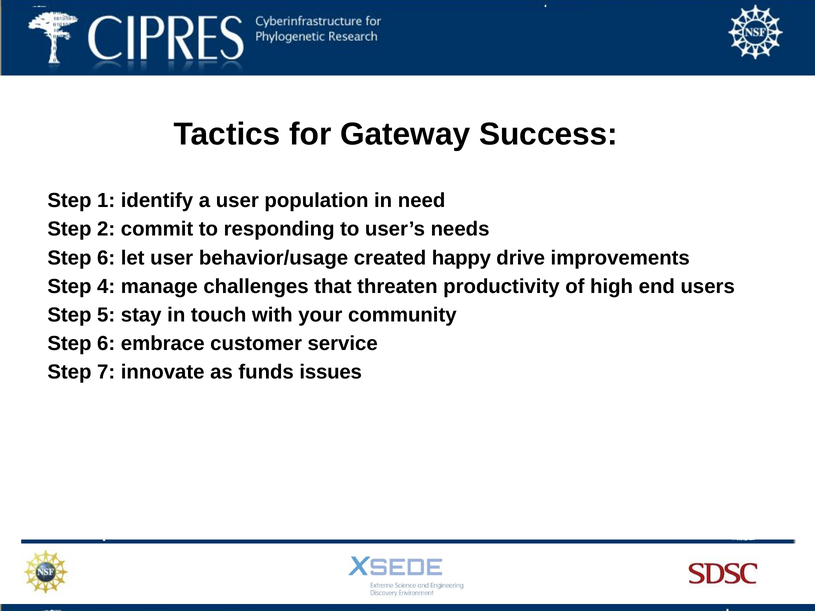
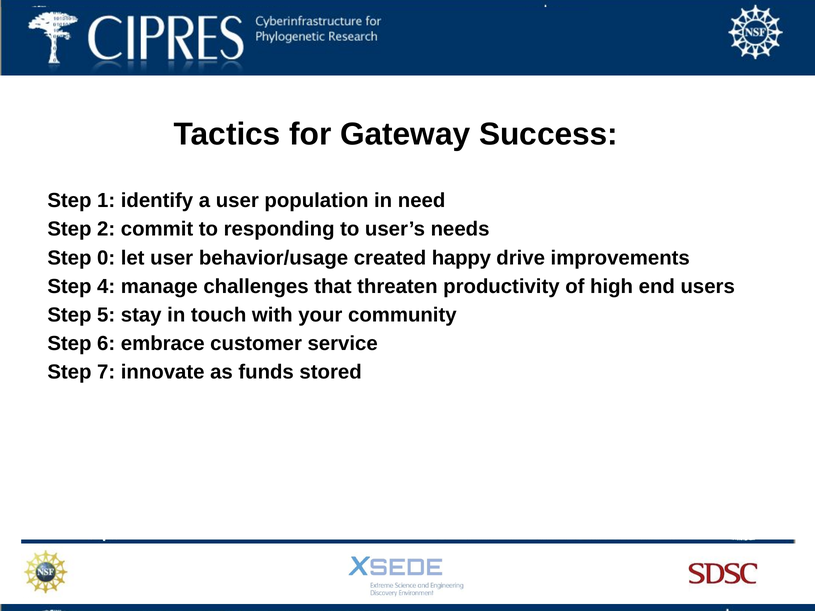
6 at (106, 258): 6 -> 0
issues: issues -> stored
